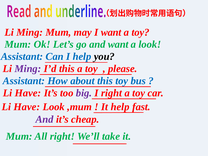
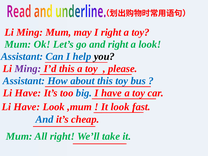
I want: want -> right
and want: want -> right
big colour: purple -> blue
I right: right -> have
It help: help -> look
And at (44, 119) colour: purple -> blue
